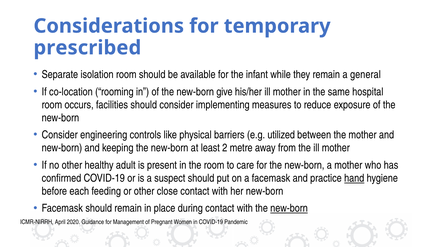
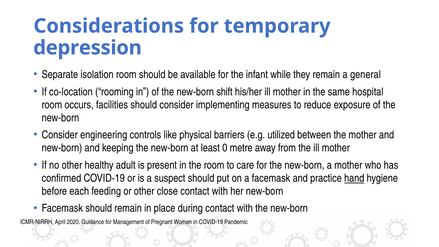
prescribed: prescribed -> depression
give: give -> shift
2: 2 -> 0
new-born at (289, 208) underline: present -> none
